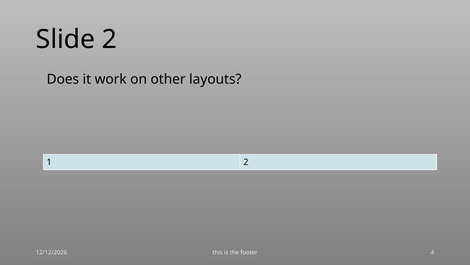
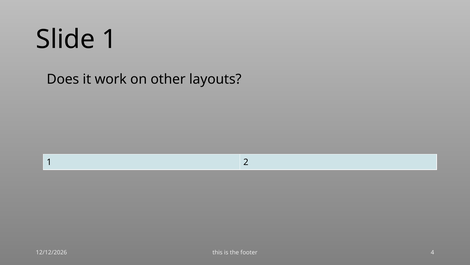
Slide 2: 2 -> 1
